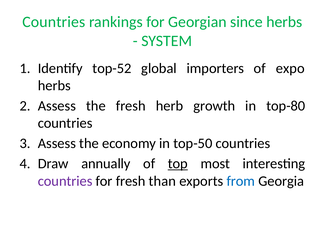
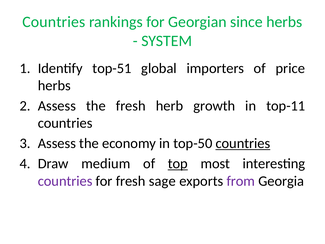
top-52: top-52 -> top-51
expo: expo -> price
top-80: top-80 -> top-11
countries at (243, 143) underline: none -> present
annually: annually -> medium
than: than -> sage
from colour: blue -> purple
